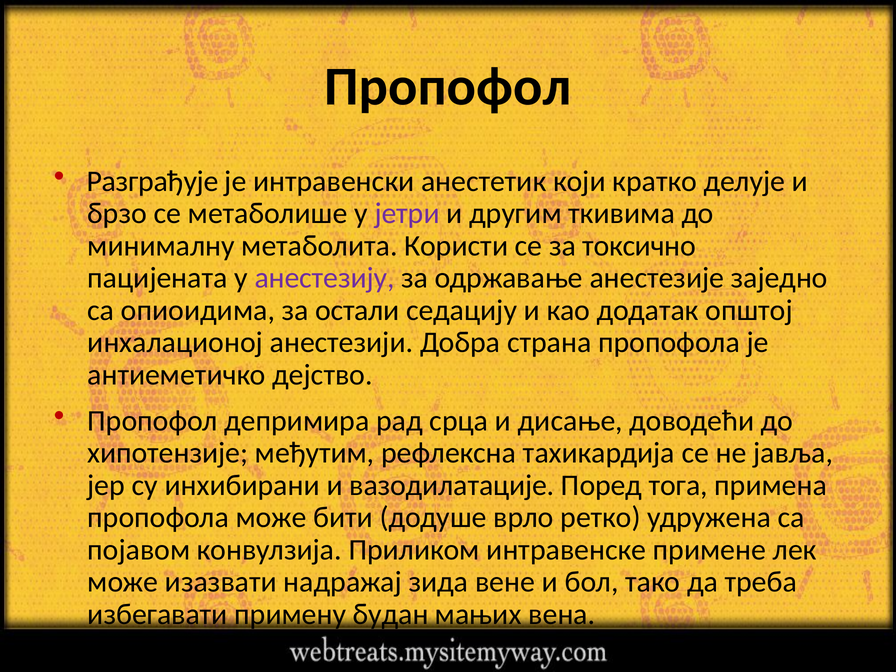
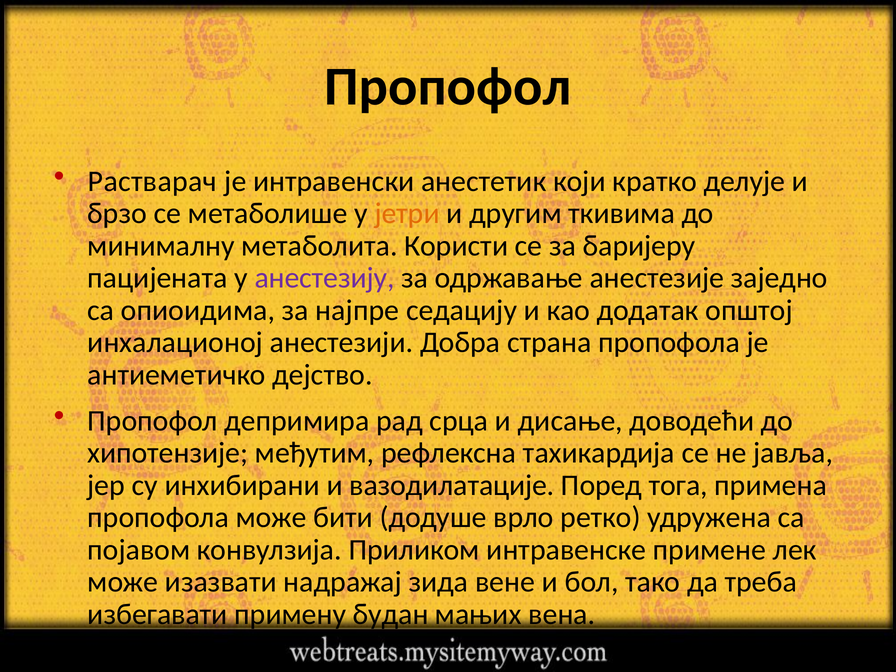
Разграђује: Разграђује -> Растварач
јетри colour: purple -> orange
токсично: токсично -> баријеру
остали: остали -> најпре
